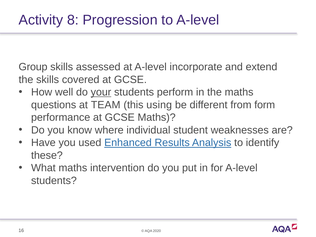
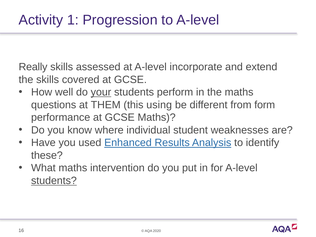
8: 8 -> 1
Group: Group -> Really
TEAM: TEAM -> THEM
students at (54, 181) underline: none -> present
